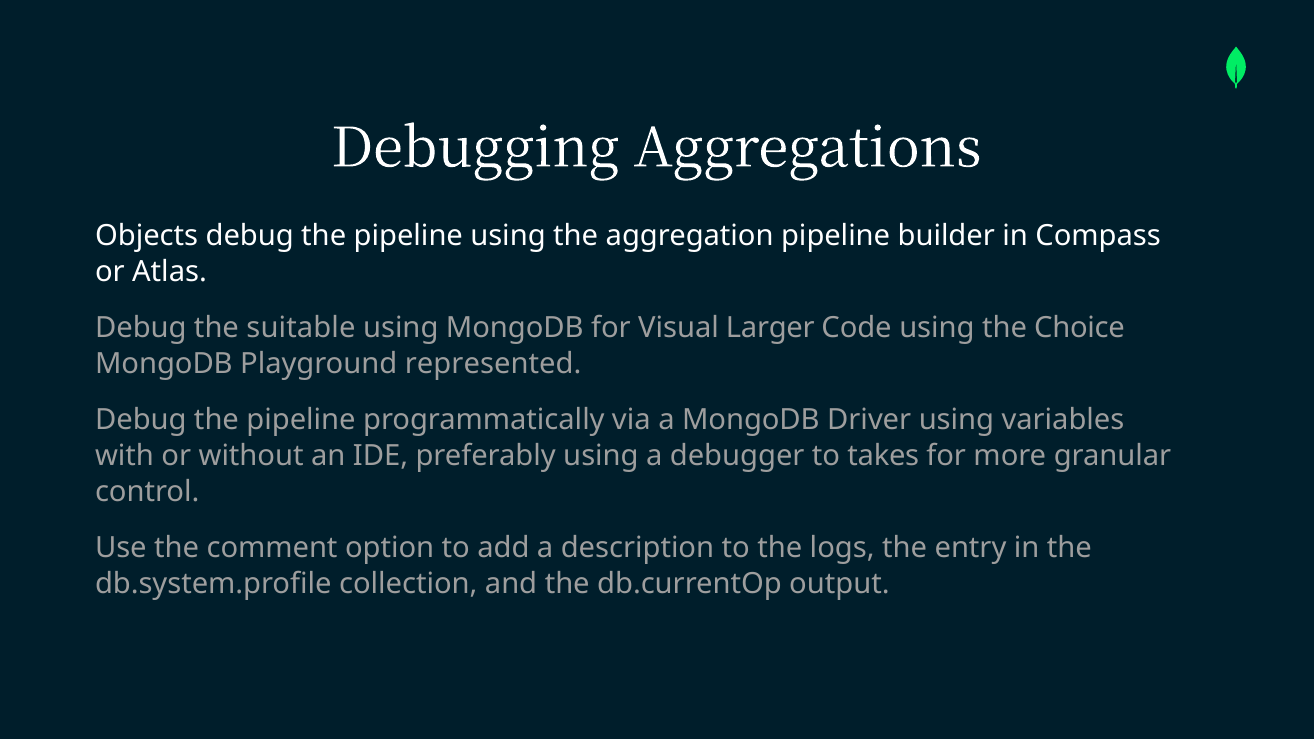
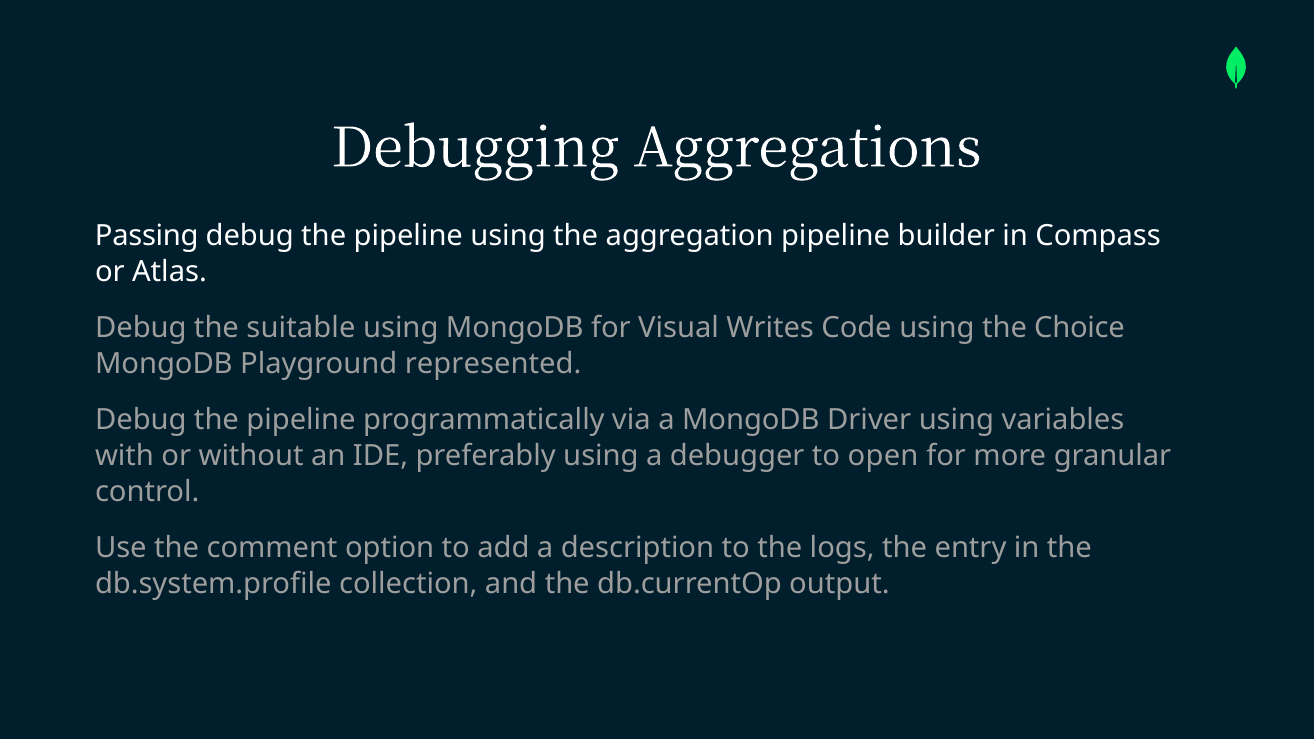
Objects: Objects -> Passing
Larger: Larger -> Writes
takes: takes -> open
